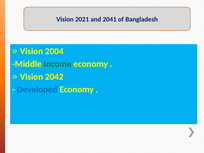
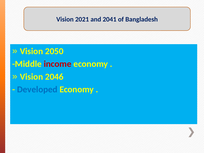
2004: 2004 -> 2050
income colour: green -> red
2042: 2042 -> 2046
